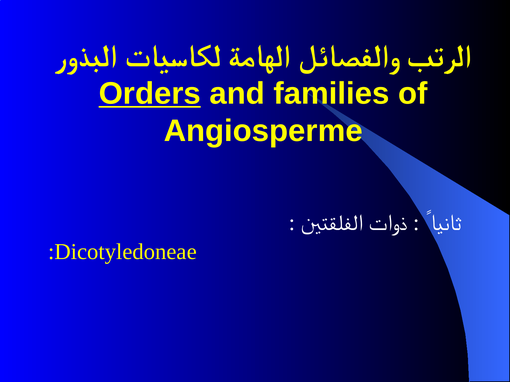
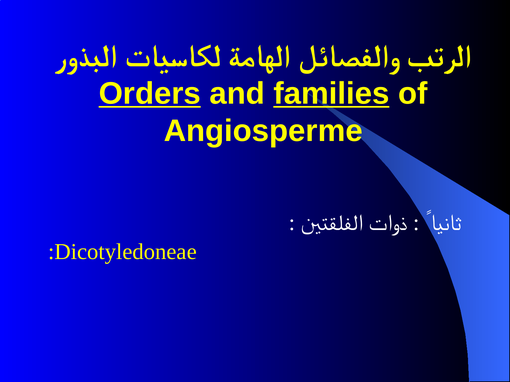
families underline: none -> present
